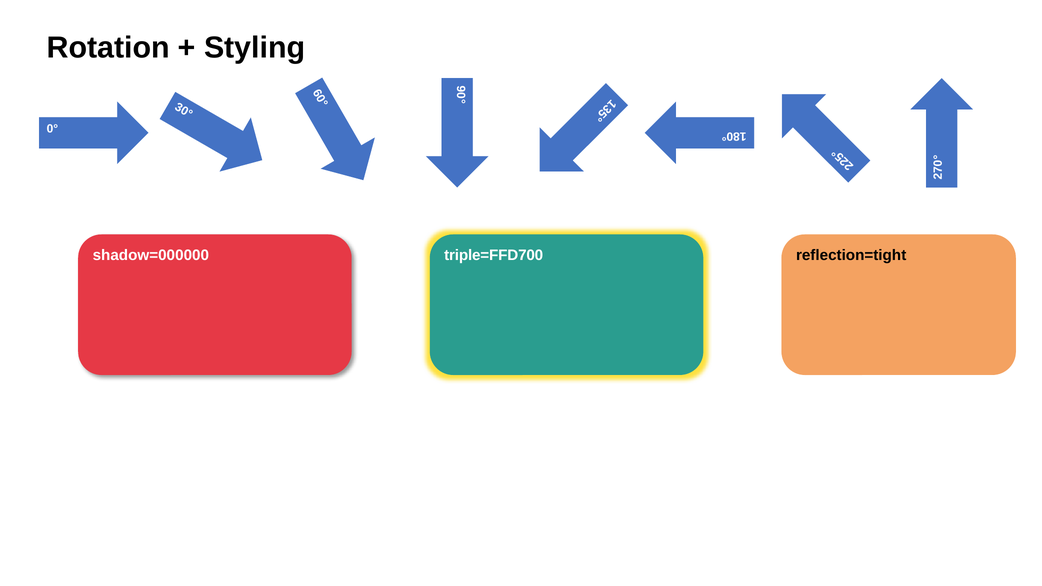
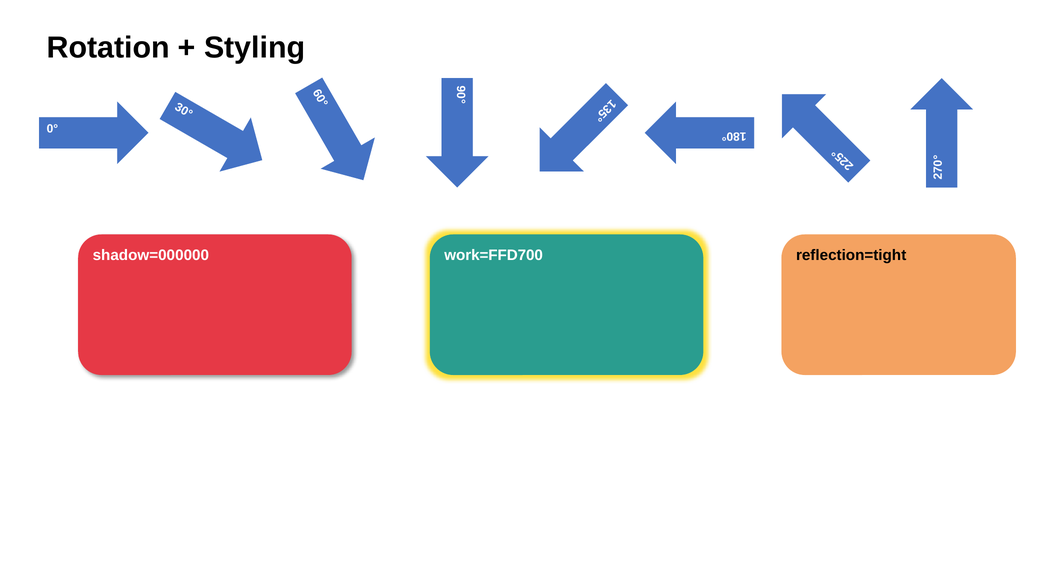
triple=FFD700: triple=FFD700 -> work=FFD700
